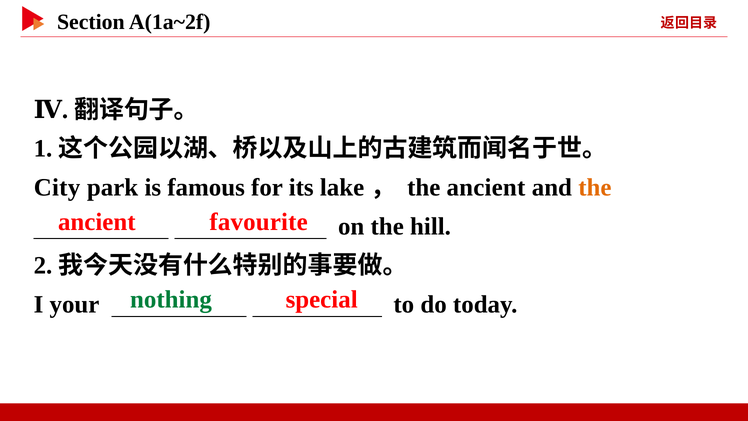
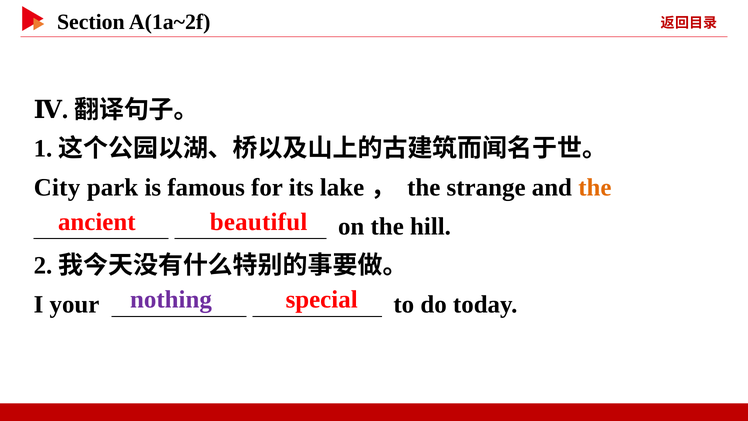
the ancient: ancient -> strange
favourite: favourite -> beautiful
nothing colour: green -> purple
